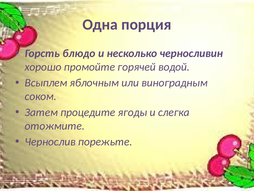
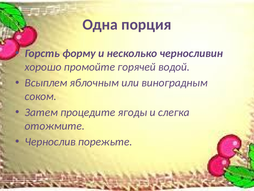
блюдо: блюдо -> форму
